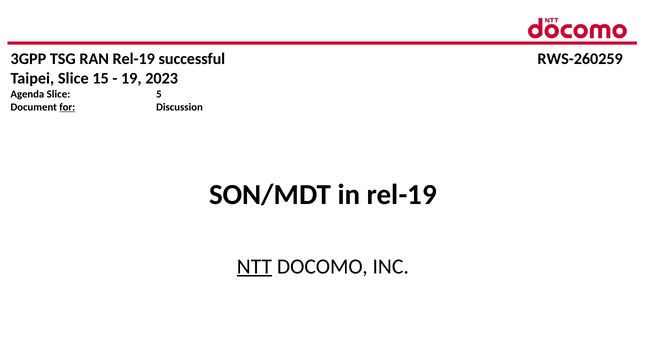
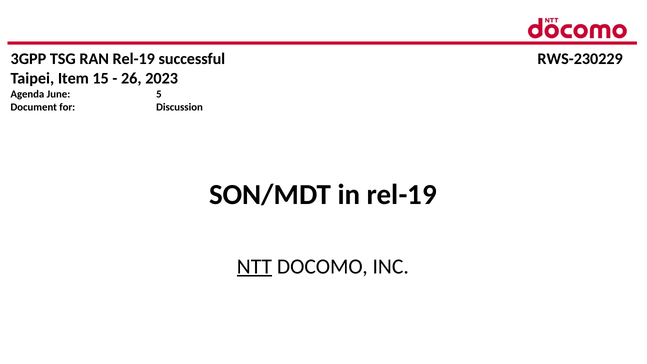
RWS-260259: RWS-260259 -> RWS-230229
Taipei Slice: Slice -> Item
19: 19 -> 26
Agenda Slice: Slice -> June
for underline: present -> none
